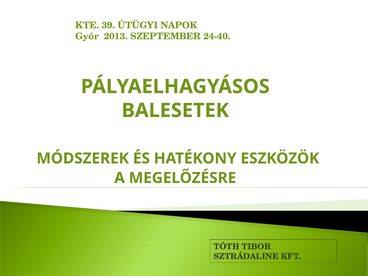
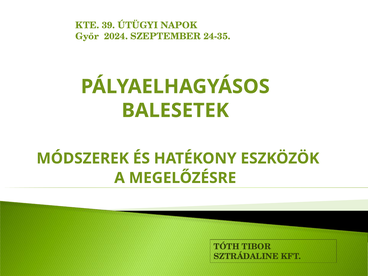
2013: 2013 -> 2024
24-40: 24-40 -> 24-35
